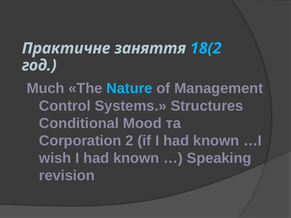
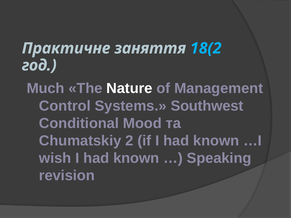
Nature colour: light blue -> white
Structures: Structures -> Southwest
Corporation: Corporation -> Chumatskiy
